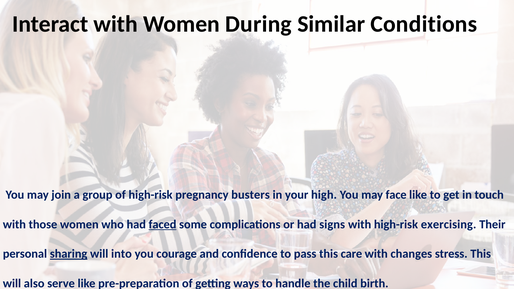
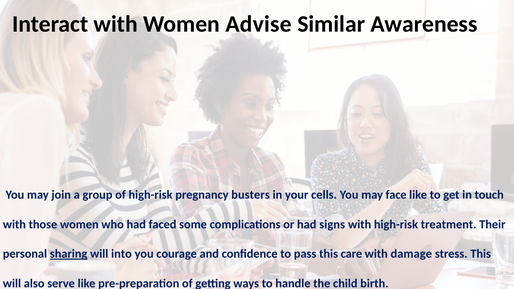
During: During -> Advise
Conditions: Conditions -> Awareness
high: high -> cells
faced underline: present -> none
exercising: exercising -> treatment
changes: changes -> damage
